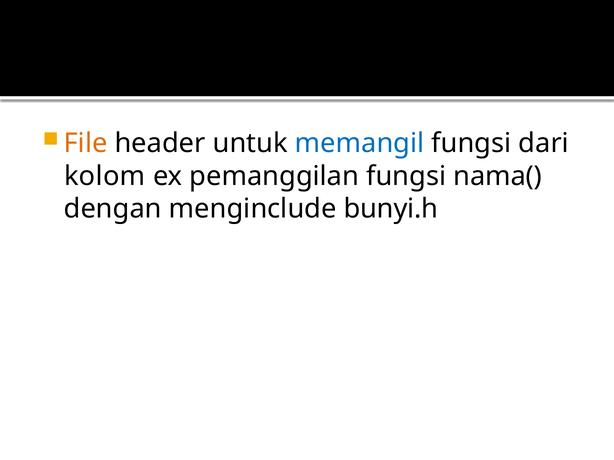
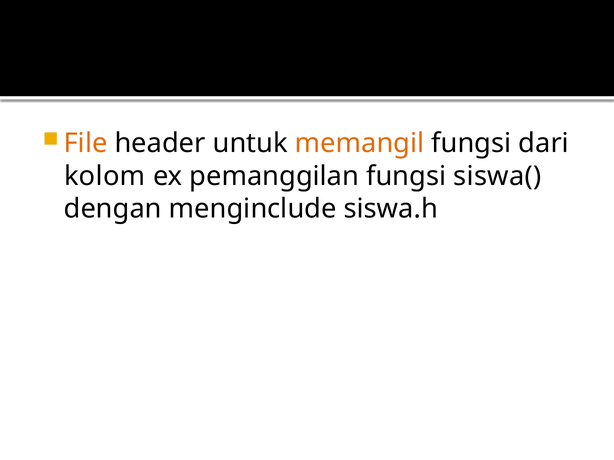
memangil colour: blue -> orange
nama(: nama( -> siswa(
bunyi.h: bunyi.h -> siswa.h
